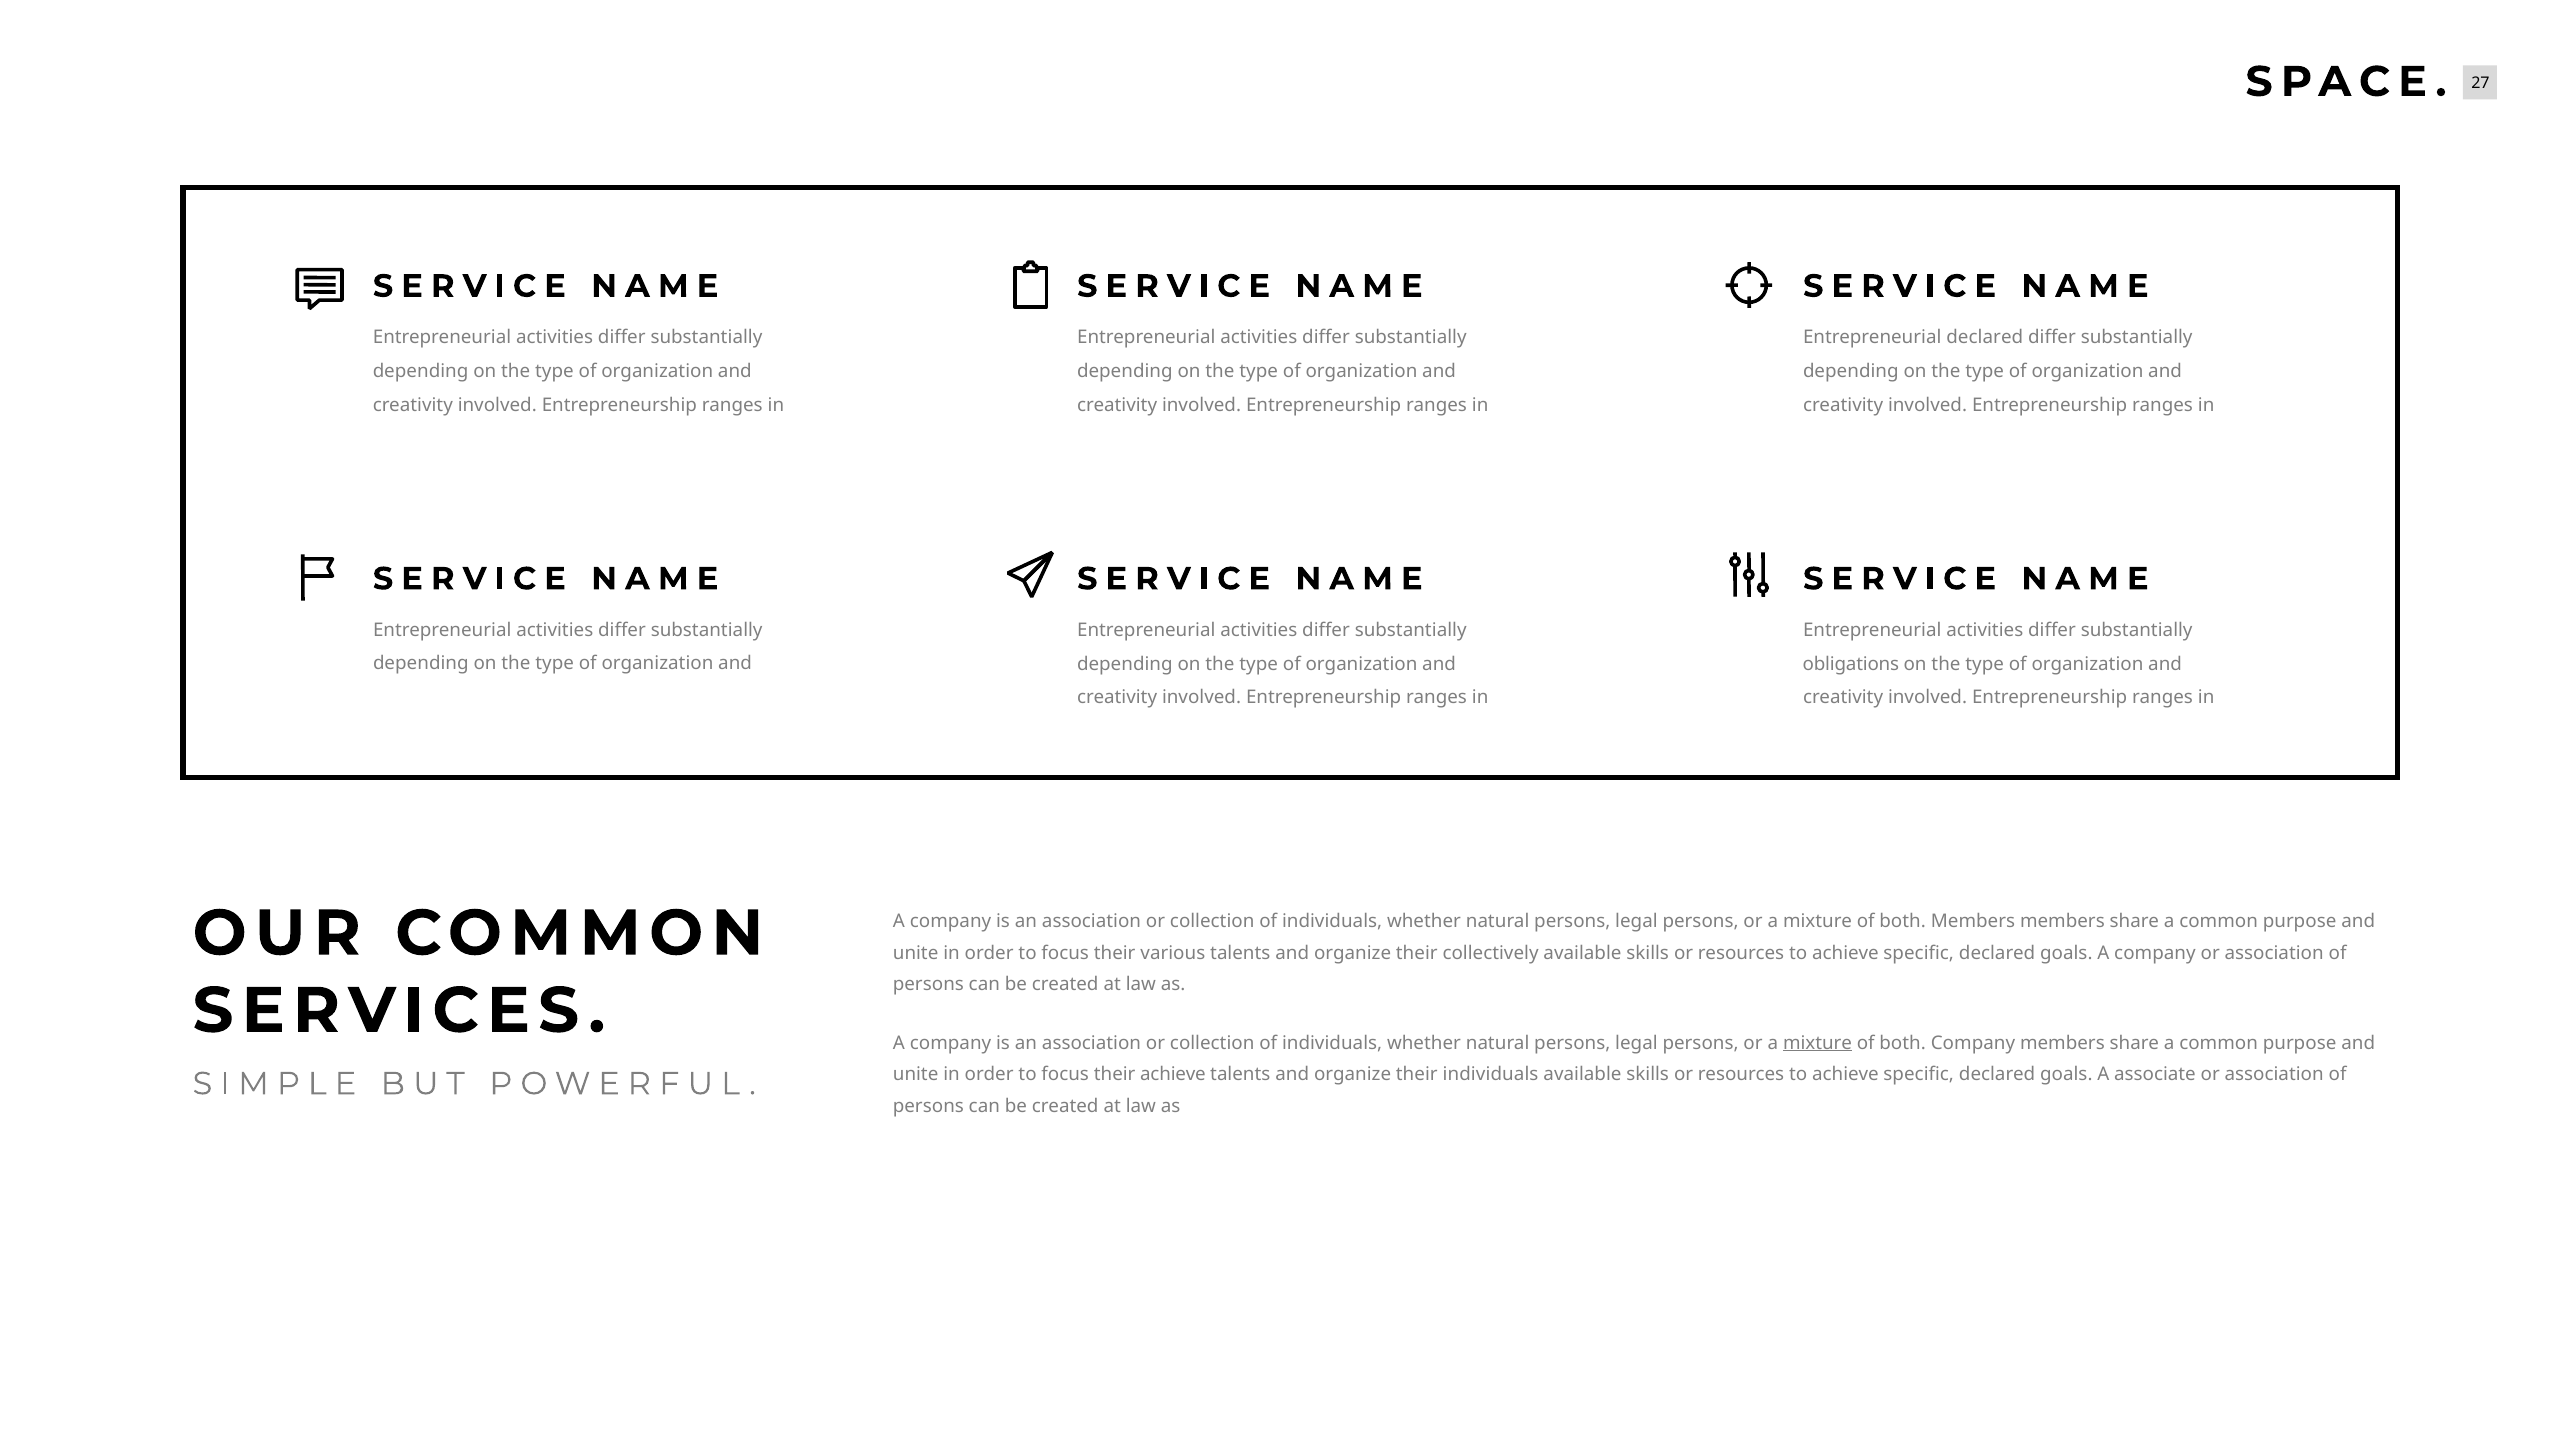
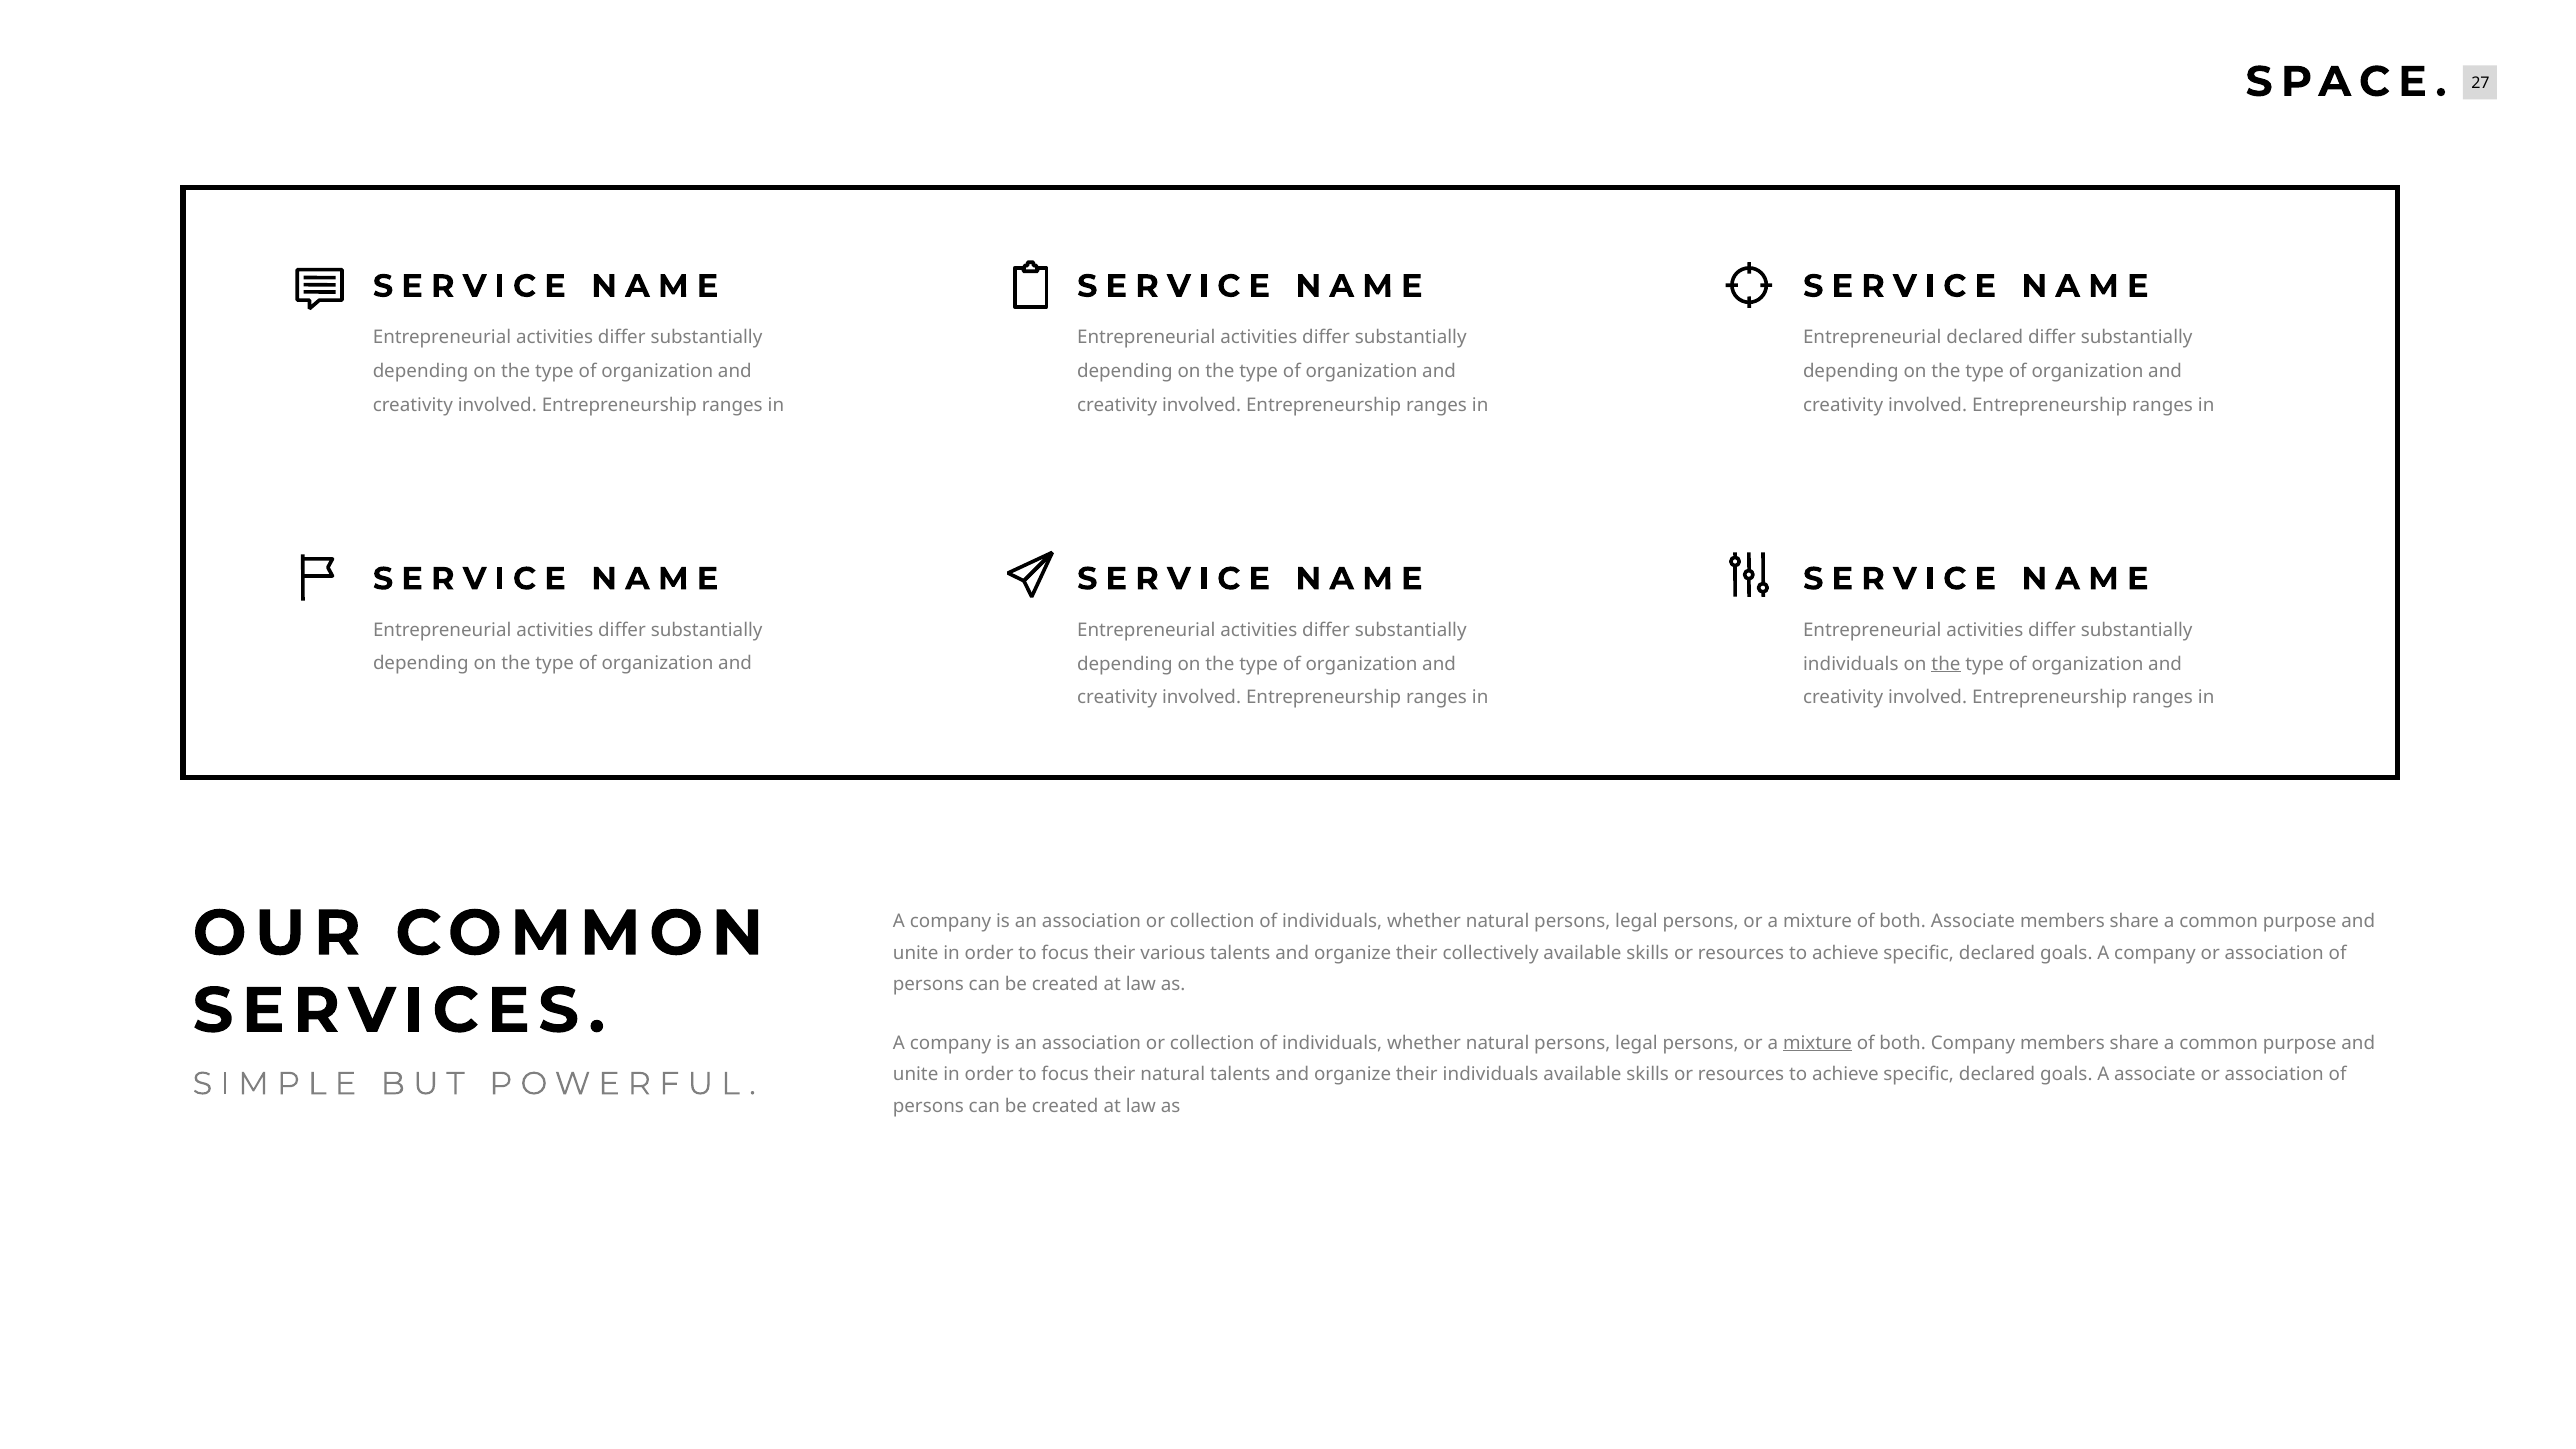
obligations at (1851, 664): obligations -> individuals
the at (1946, 664) underline: none -> present
both Members: Members -> Associate
their achieve: achieve -> natural
